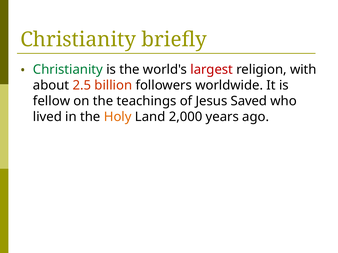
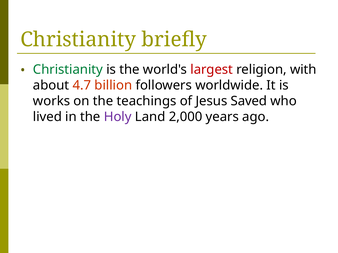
2.5: 2.5 -> 4.7
fellow: fellow -> works
Holy colour: orange -> purple
